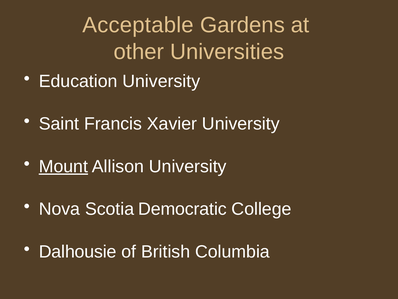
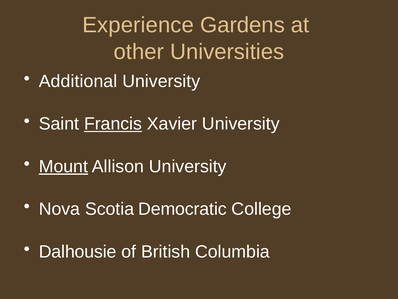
Acceptable: Acceptable -> Experience
Education: Education -> Additional
Francis underline: none -> present
